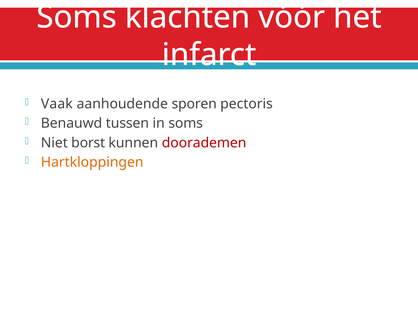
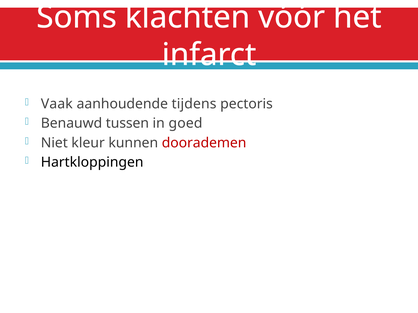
sporen: sporen -> tijdens
in soms: soms -> goed
borst: borst -> kleur
Hartkloppingen colour: orange -> black
